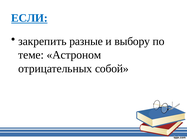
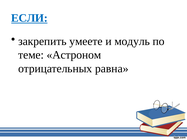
разные: разные -> умеете
выбору: выбору -> модуль
собой: собой -> равна
